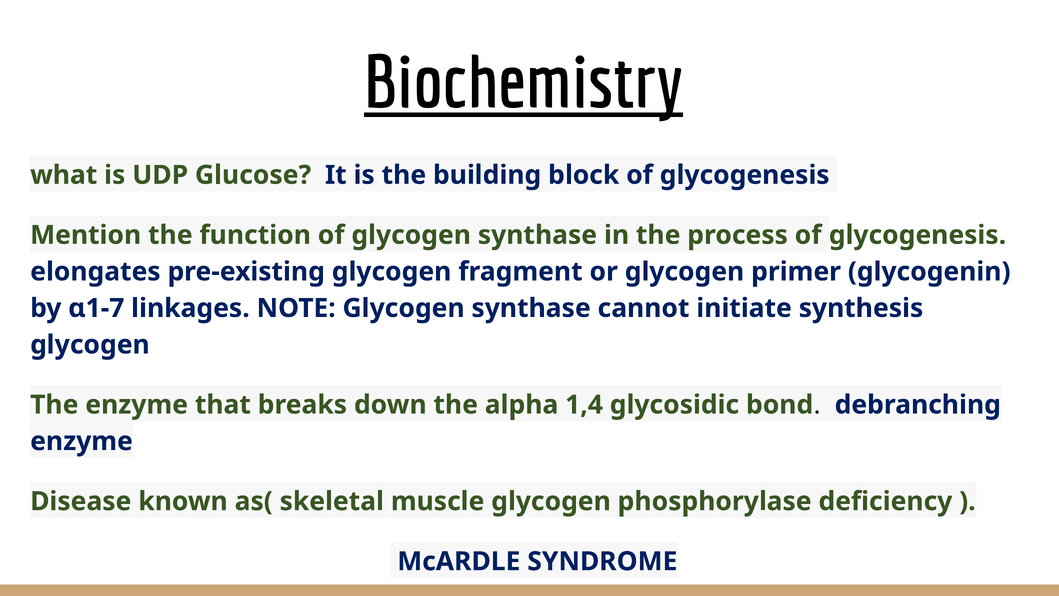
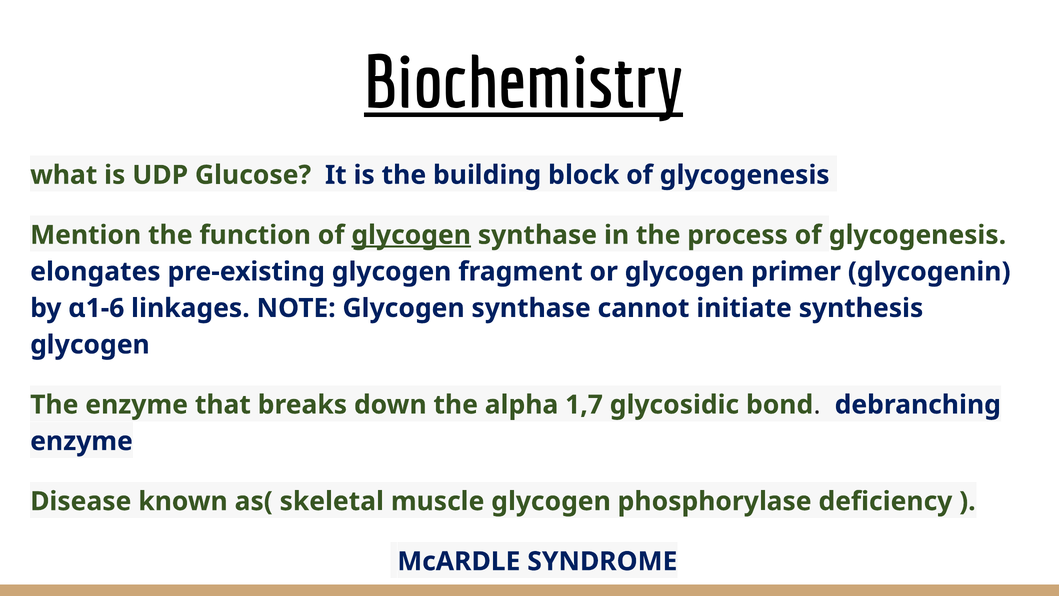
glycogen at (411, 235) underline: none -> present
α1-7: α1-7 -> α1-6
1,4: 1,4 -> 1,7
